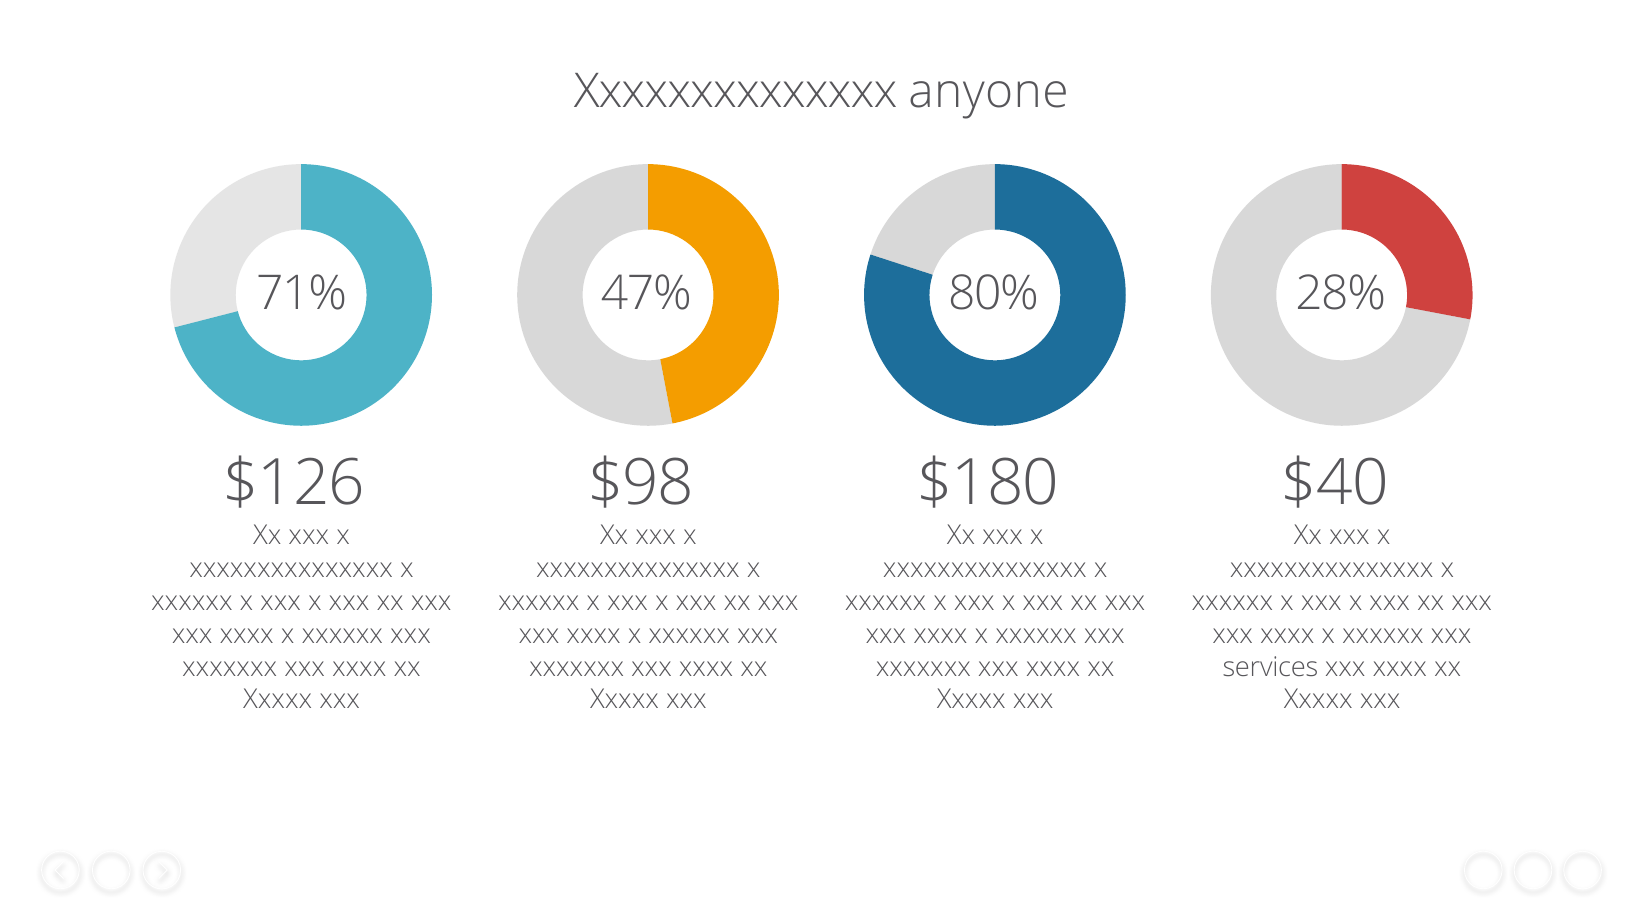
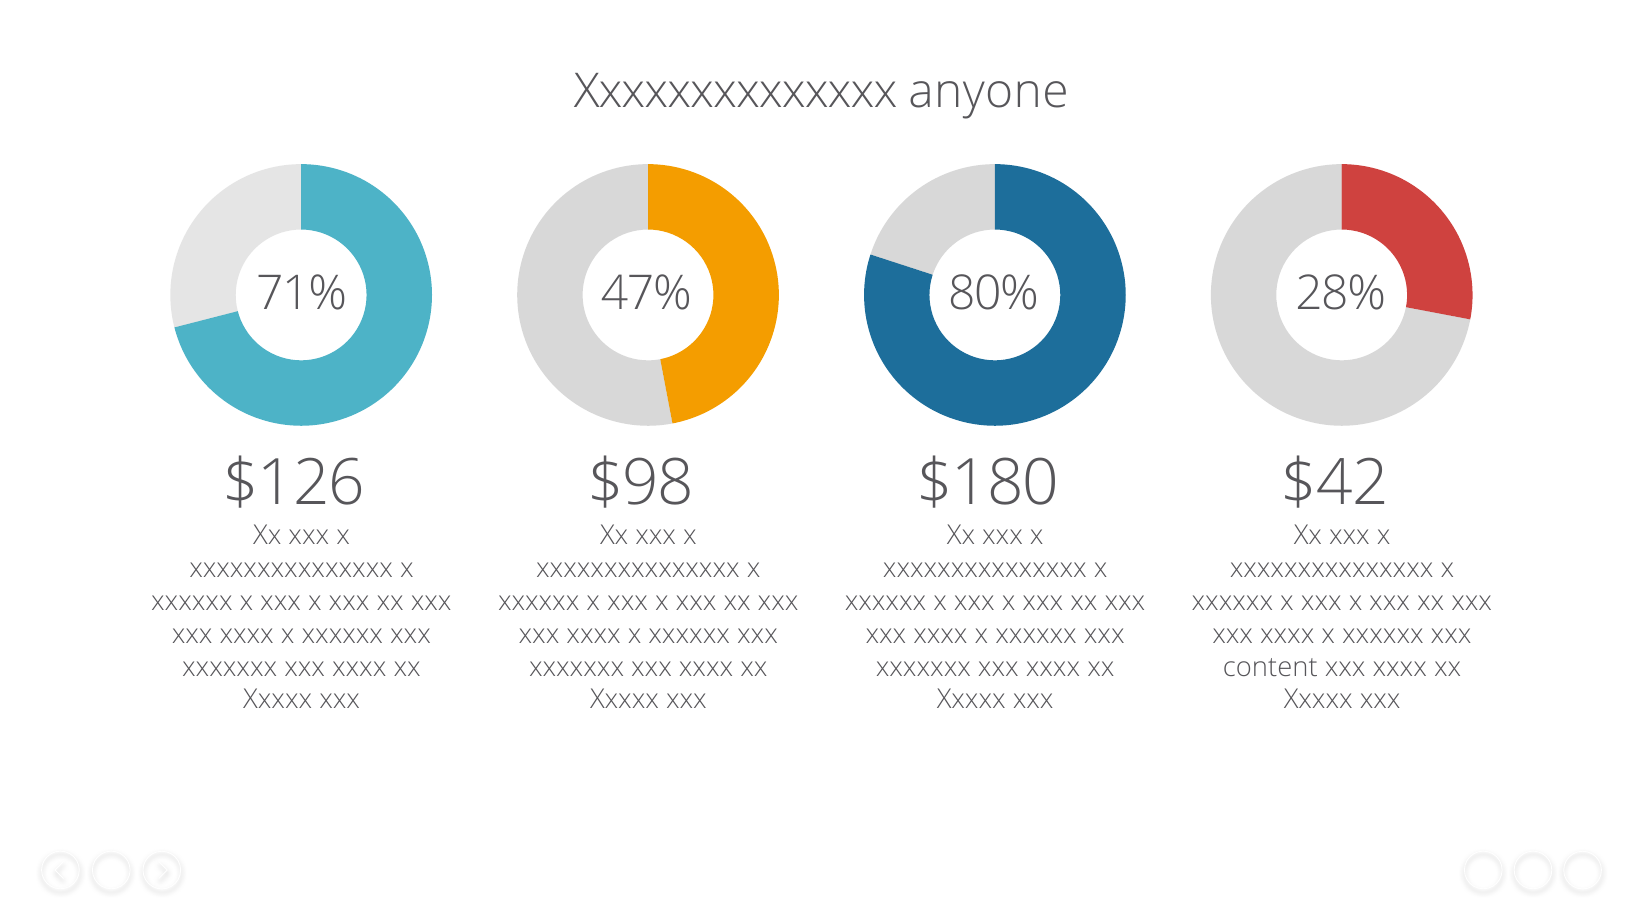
$40: $40 -> $42
services: services -> content
